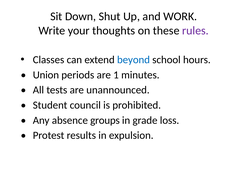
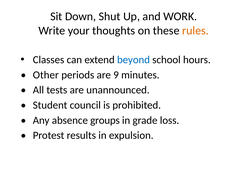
rules colour: purple -> orange
Union: Union -> Other
1: 1 -> 9
